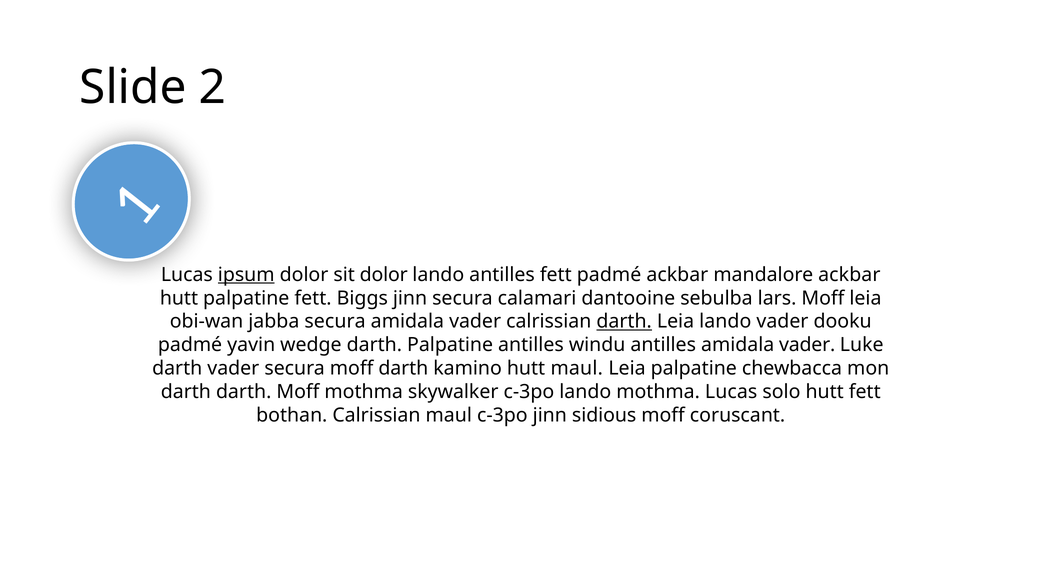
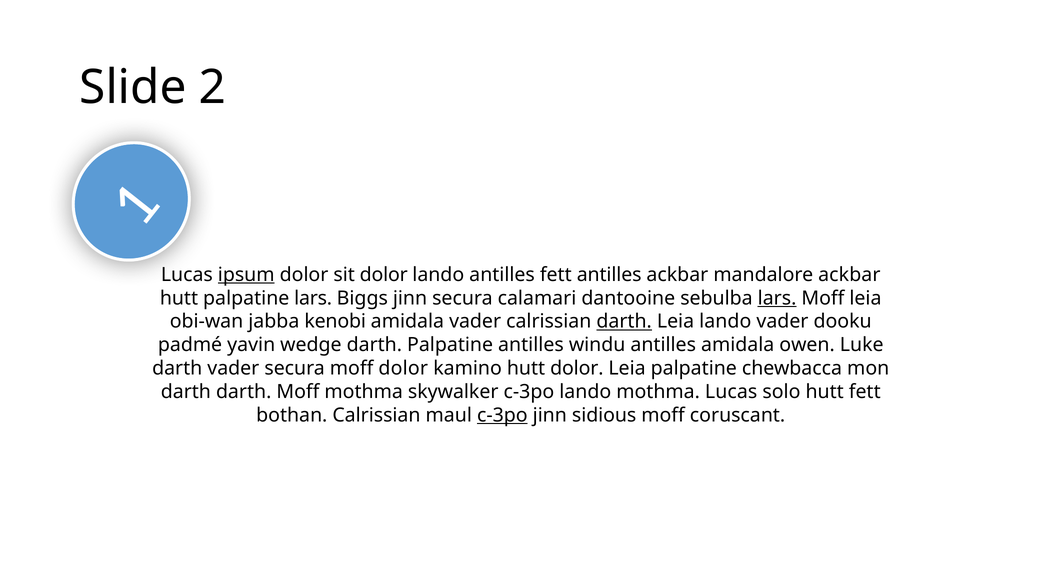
fett padmé: padmé -> antilles
palpatine fett: fett -> lars
lars at (777, 298) underline: none -> present
jabba secura: secura -> kenobi
antilles amidala vader: vader -> owen
moff darth: darth -> dolor
hutt maul: maul -> dolor
c-3po at (502, 415) underline: none -> present
